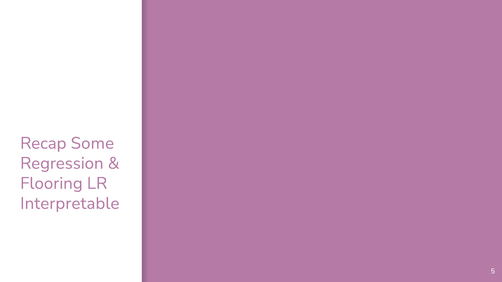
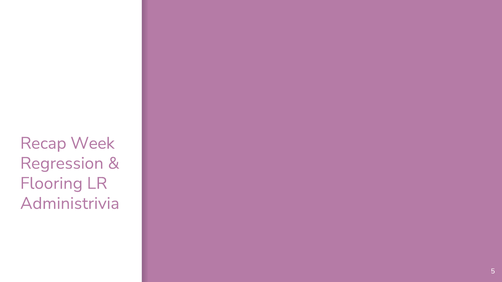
Some: Some -> Week
Interpretable: Interpretable -> Administrivia
